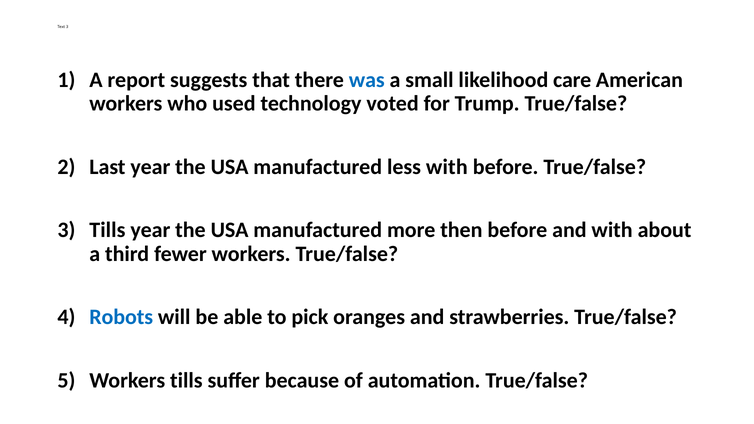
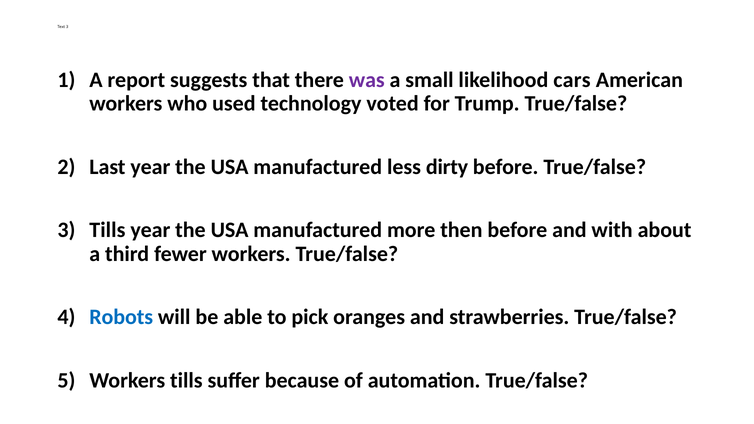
was colour: blue -> purple
care: care -> cars
less with: with -> dirty
